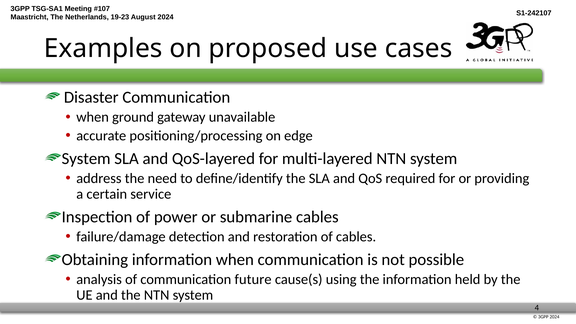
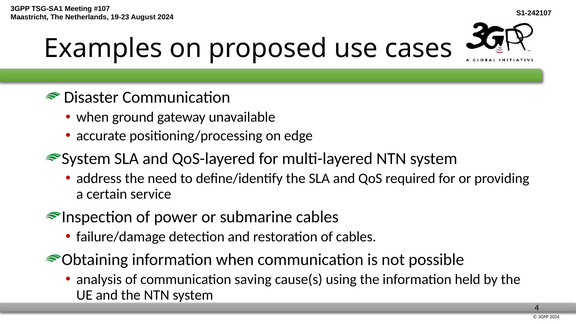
future: future -> saving
